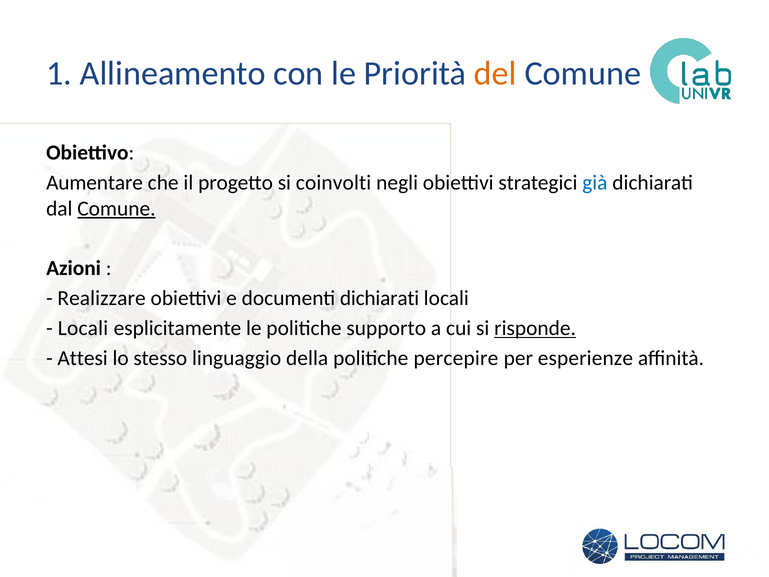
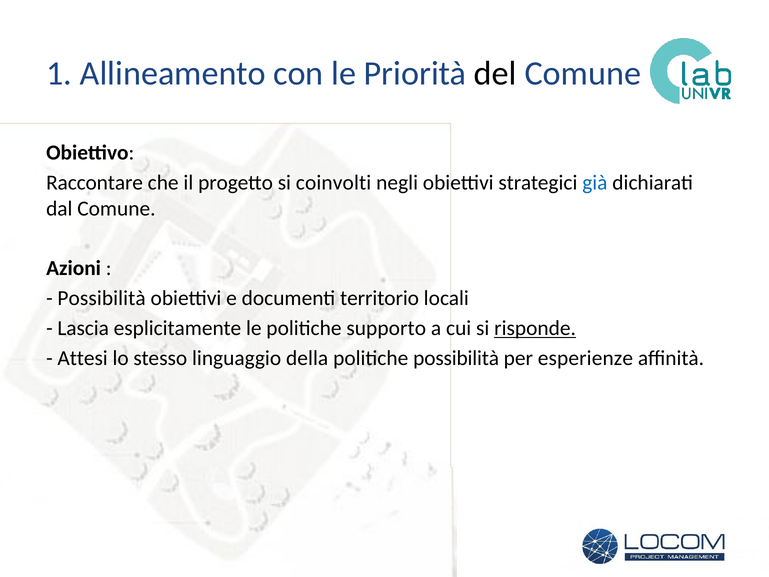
del colour: orange -> black
Aumentare: Aumentare -> Raccontare
Comune at (116, 208) underline: present -> none
Realizzare at (102, 298): Realizzare -> Possibilità
documenti dichiarati: dichiarati -> territorio
Locali at (83, 328): Locali -> Lascia
politiche percepire: percepire -> possibilità
